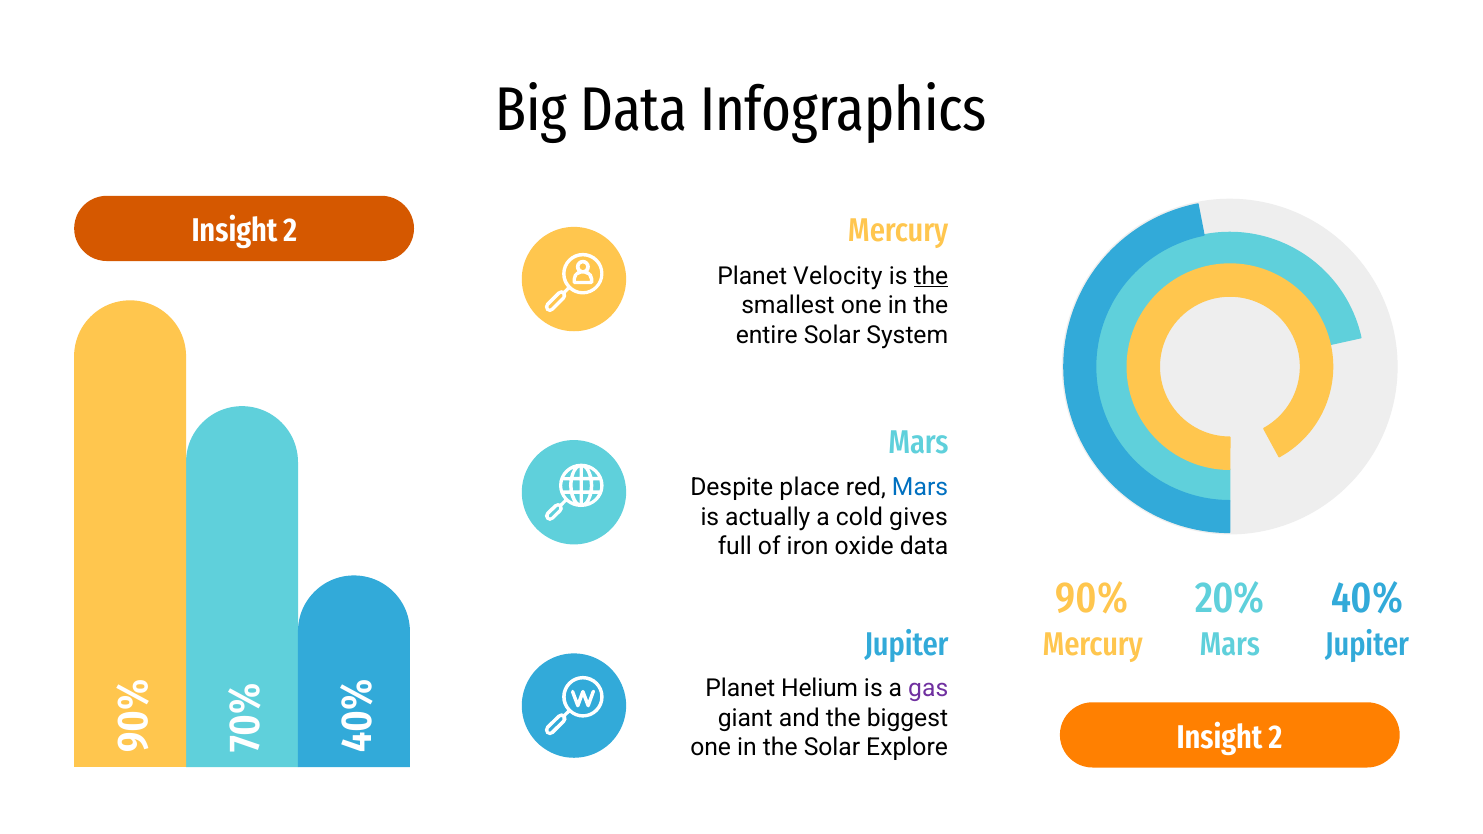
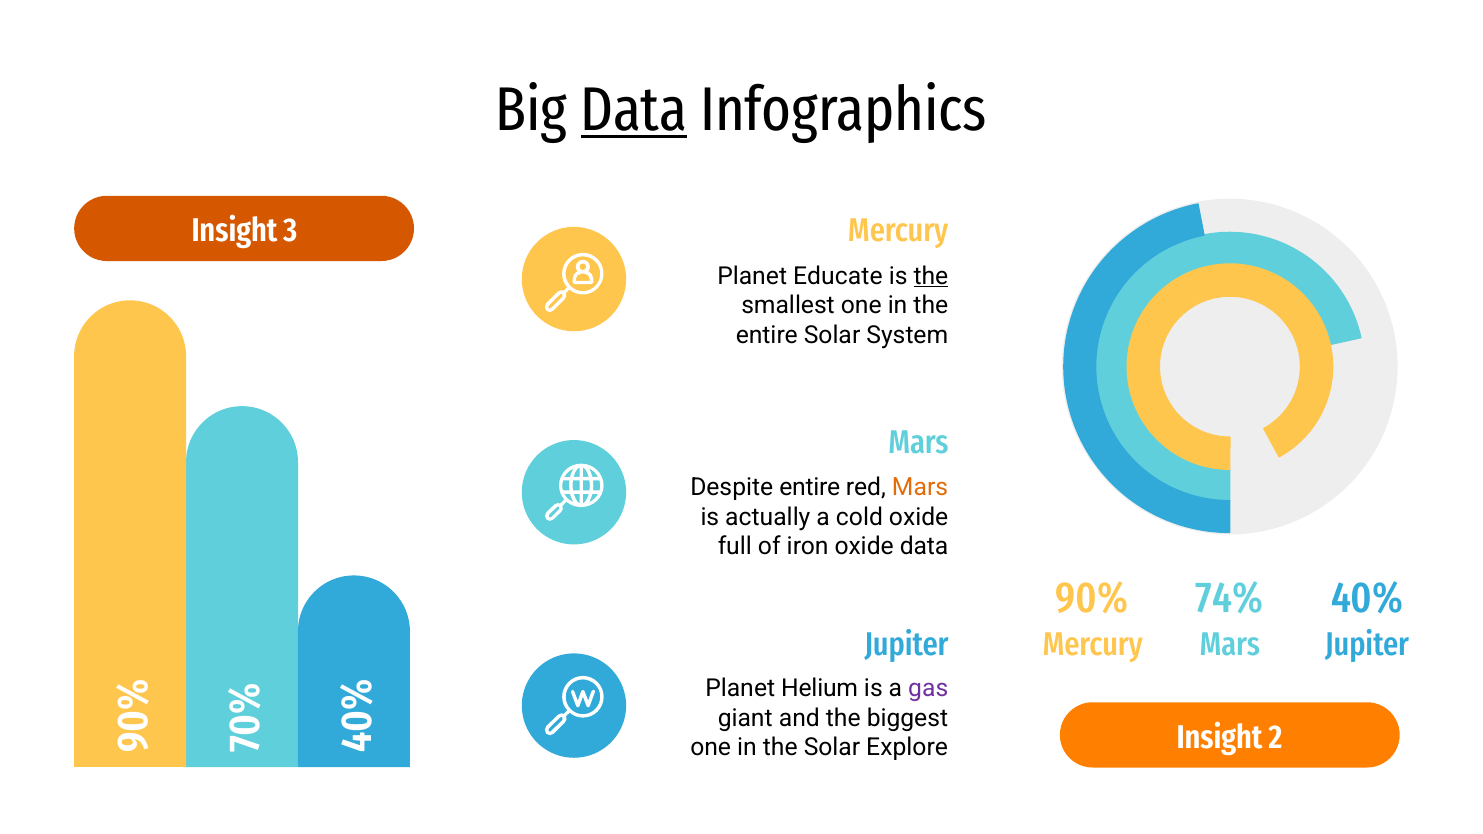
Data at (634, 110) underline: none -> present
2 at (290, 231): 2 -> 3
Velocity: Velocity -> Educate
Despite place: place -> entire
Mars at (920, 487) colour: blue -> orange
cold gives: gives -> oxide
20%: 20% -> 74%
